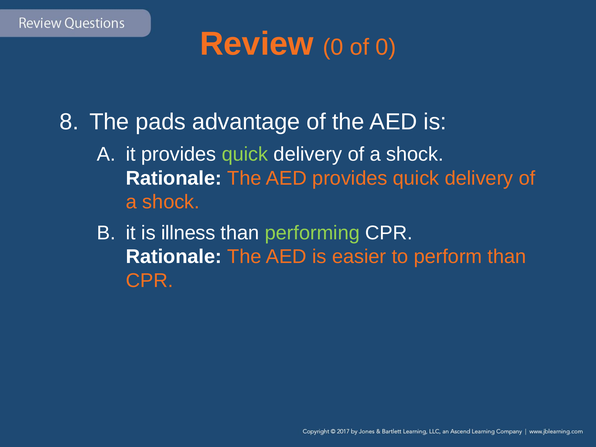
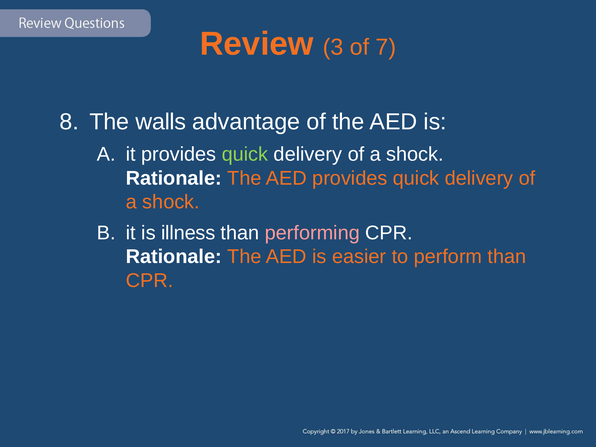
Review 0: 0 -> 3
of 0: 0 -> 7
pads: pads -> walls
performing colour: light green -> pink
